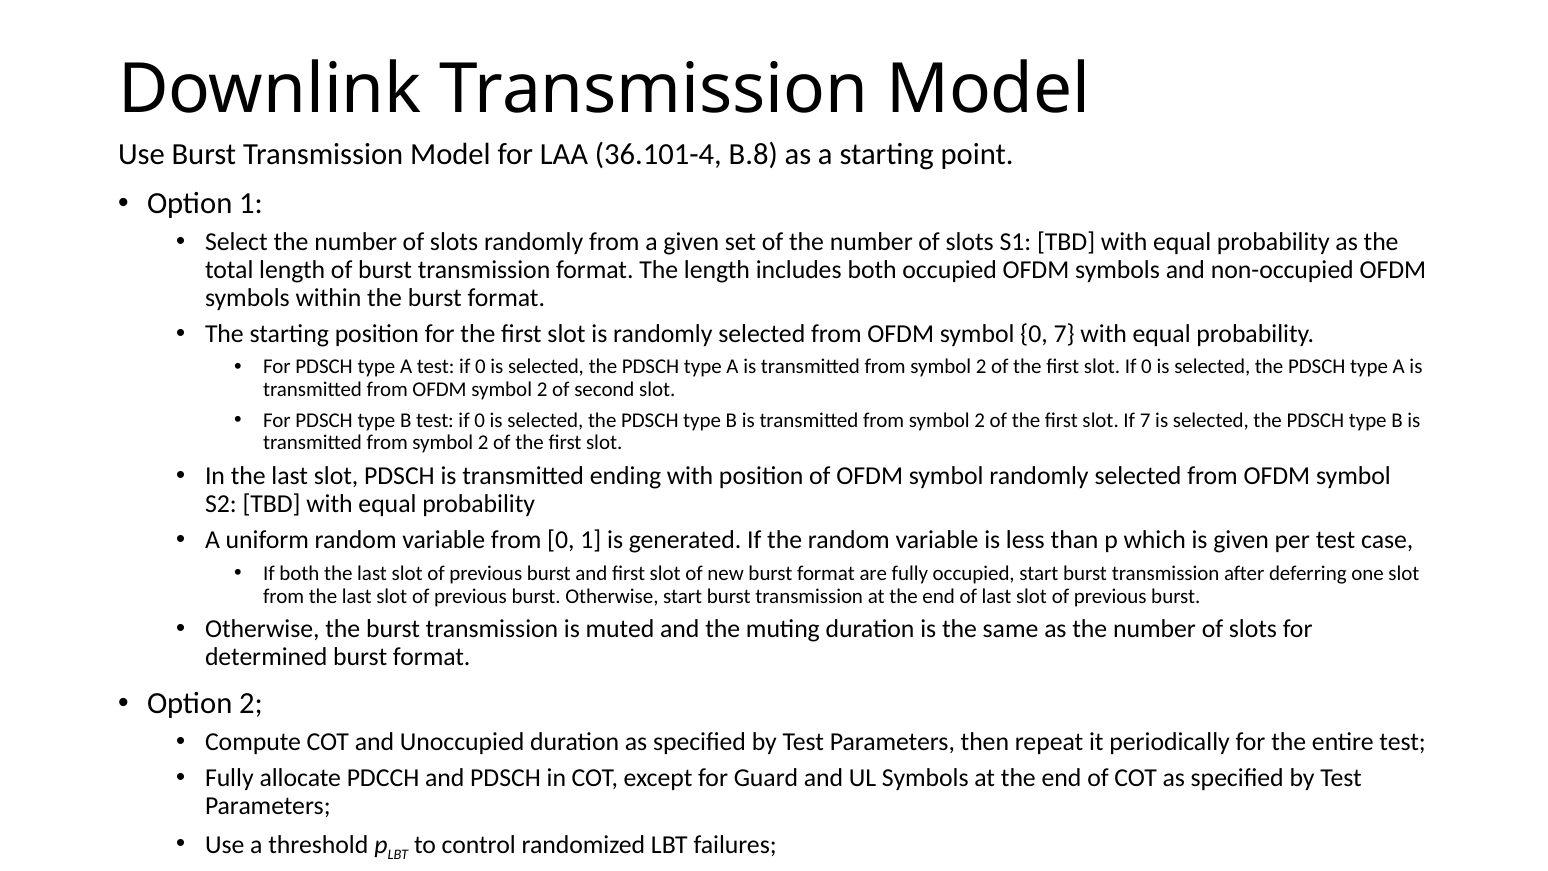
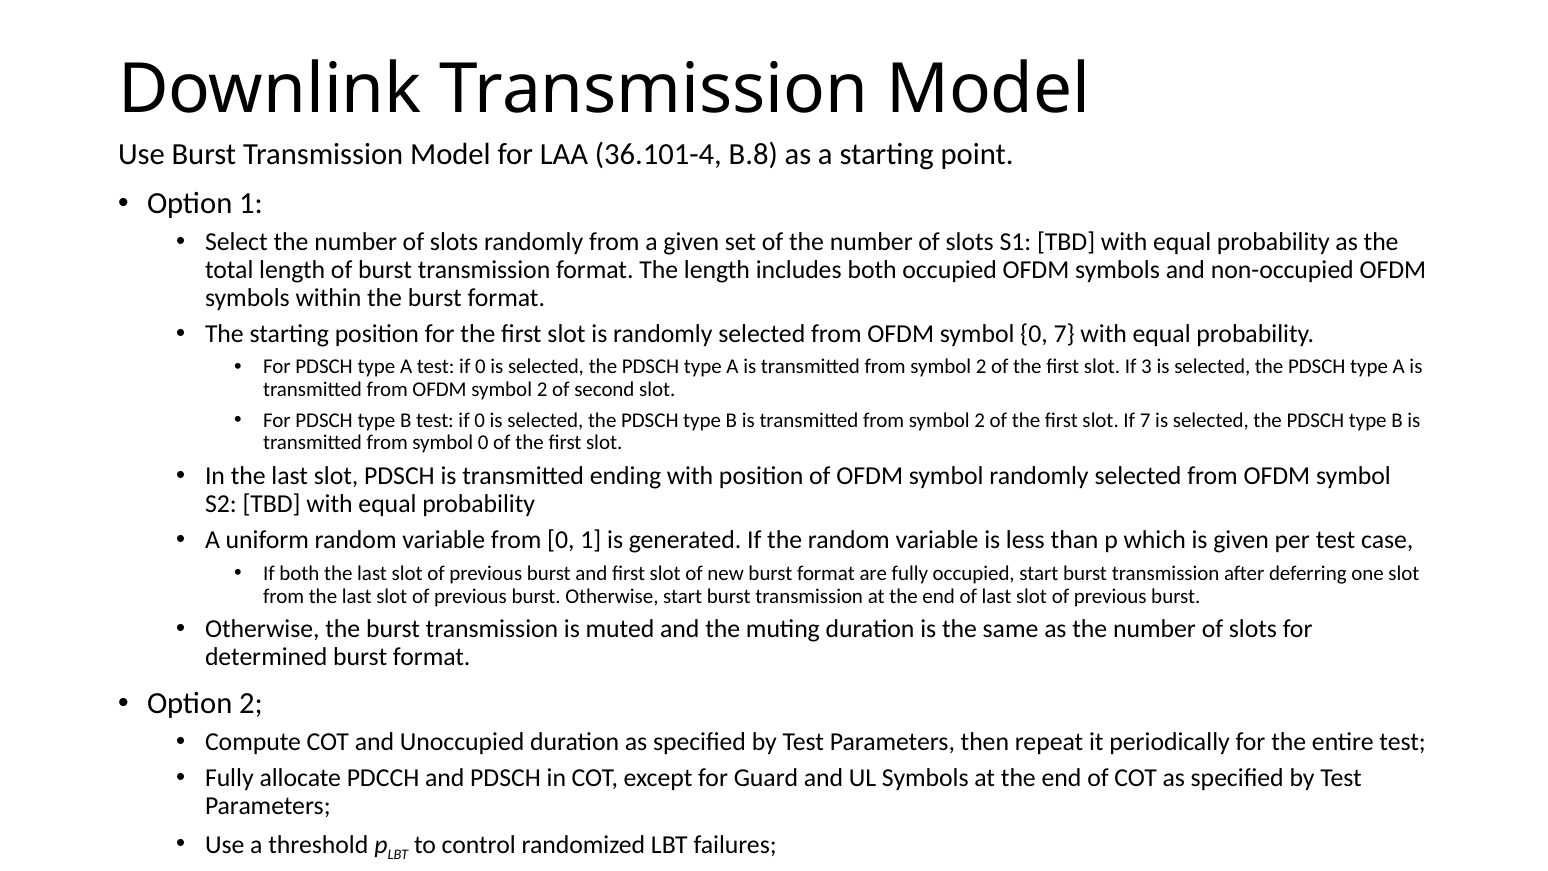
slot If 0: 0 -> 3
2 at (483, 443): 2 -> 0
